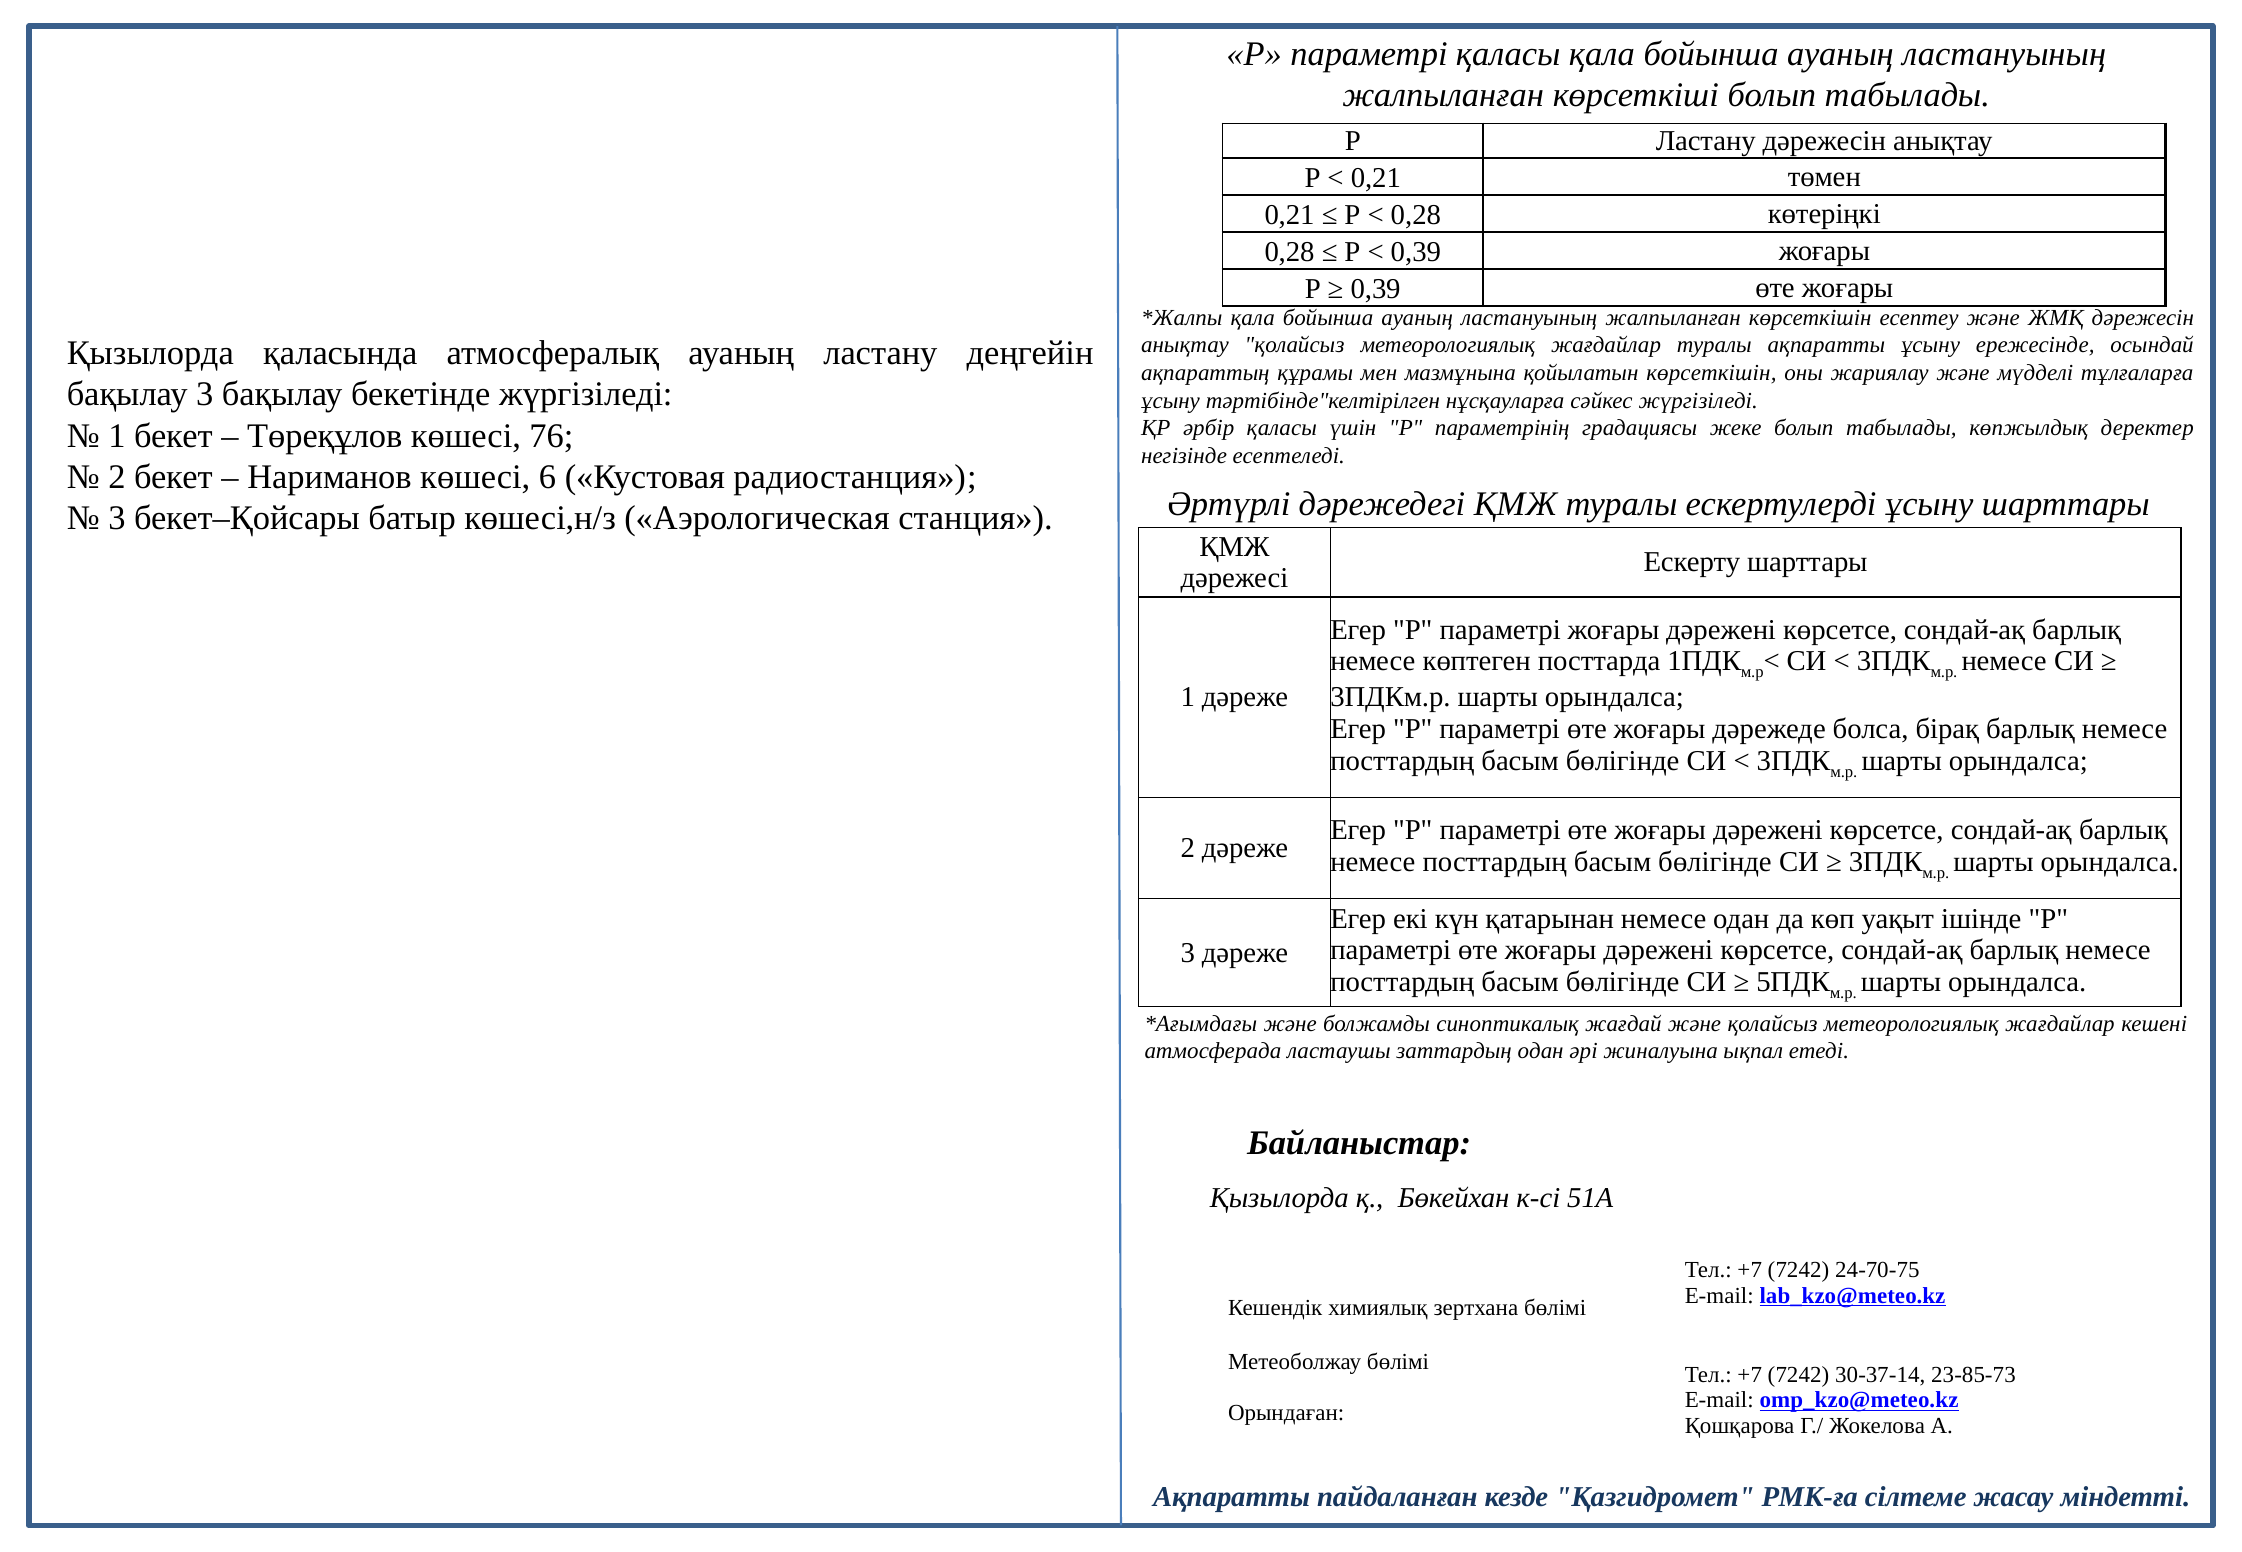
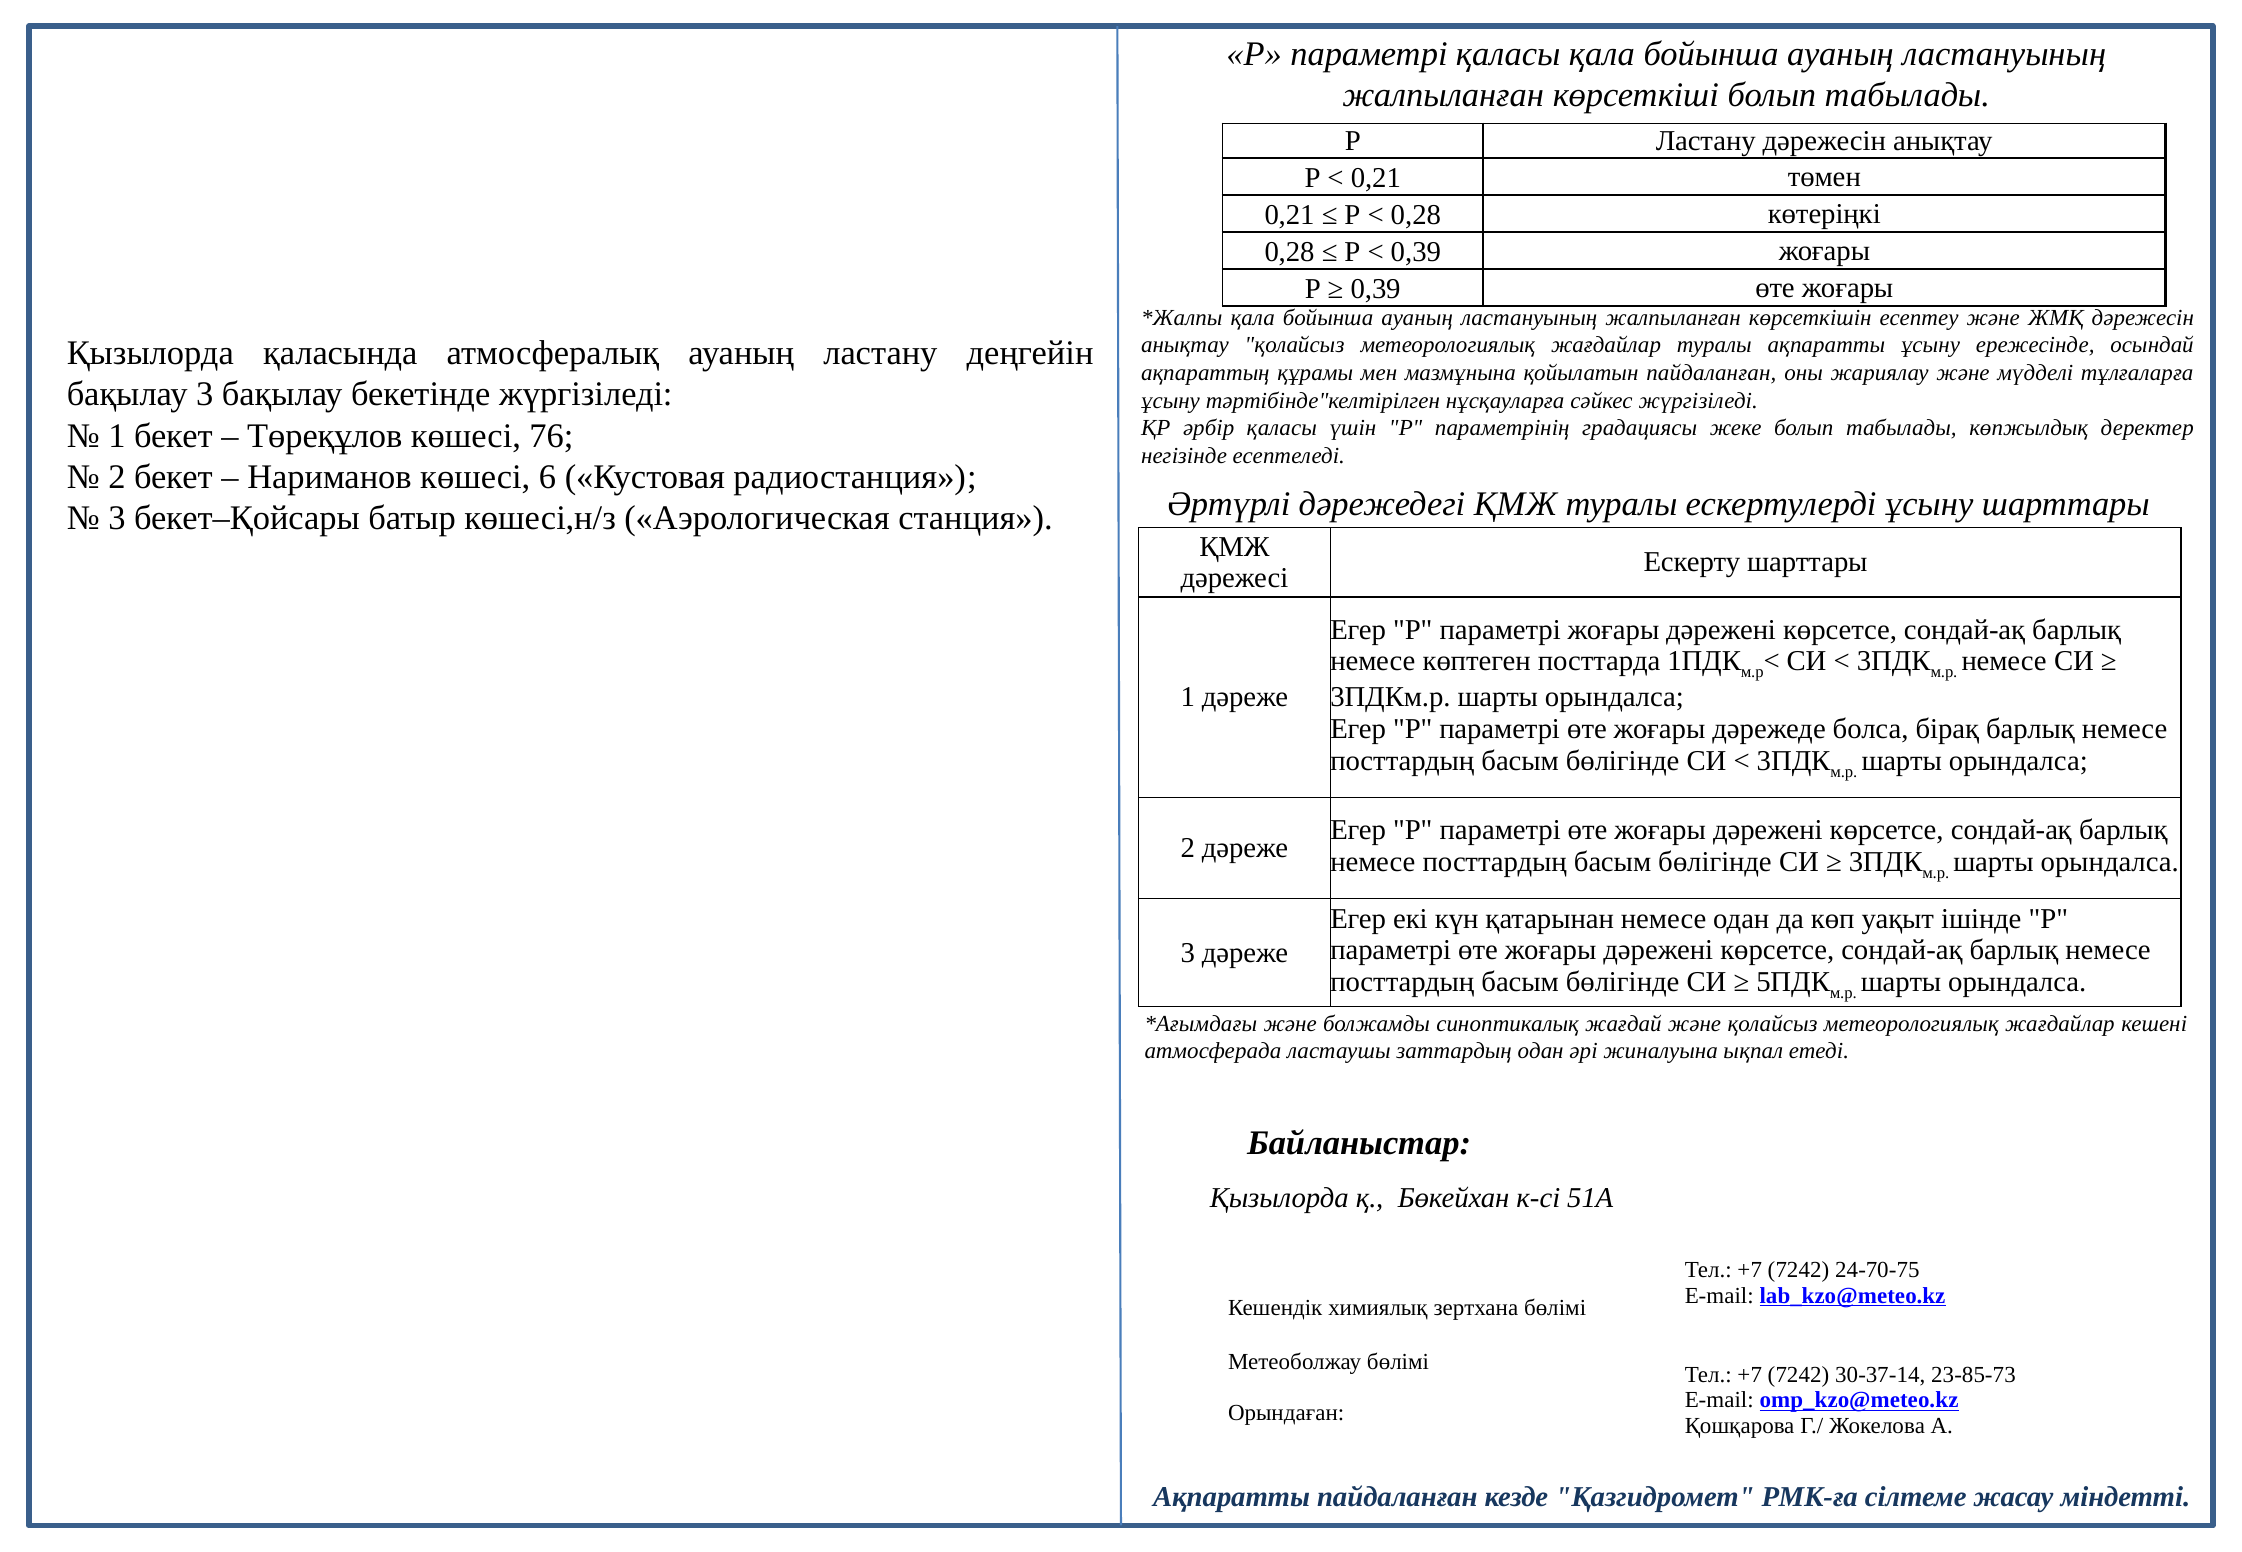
қойылатын көрсеткішін: көрсеткішін -> пайдаланған
